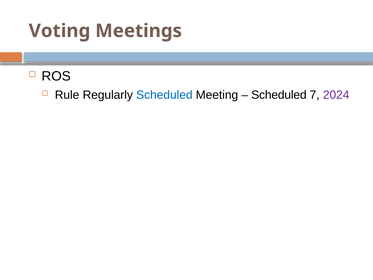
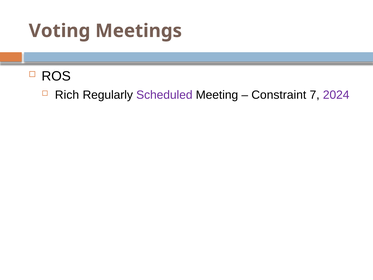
Rule: Rule -> Rich
Scheduled at (164, 95) colour: blue -> purple
Scheduled at (279, 95): Scheduled -> Constraint
